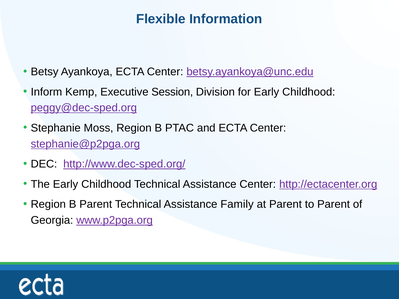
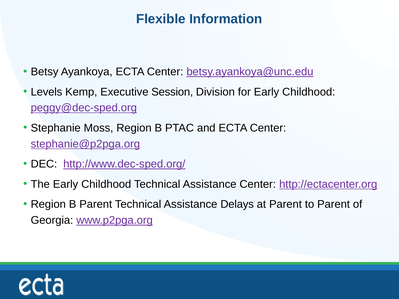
Inform: Inform -> Levels
Family: Family -> Delays
